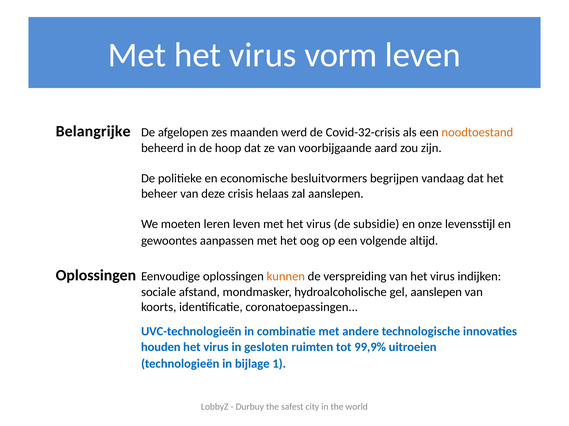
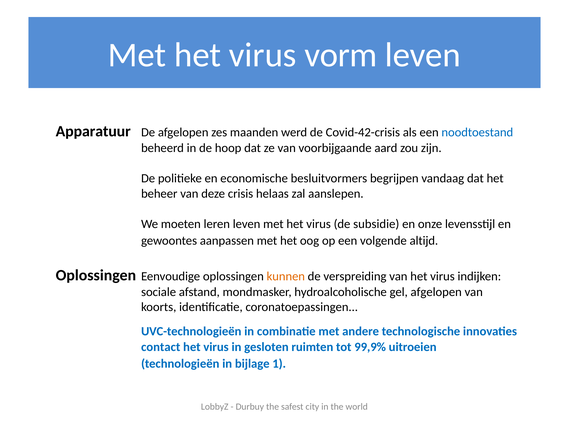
Belangrijke: Belangrijke -> Apparatuur
Covid-32-crisis: Covid-32-crisis -> Covid-42-crisis
noodtoestand colour: orange -> blue
gel aanslepen: aanslepen -> afgelopen
houden: houden -> contact
